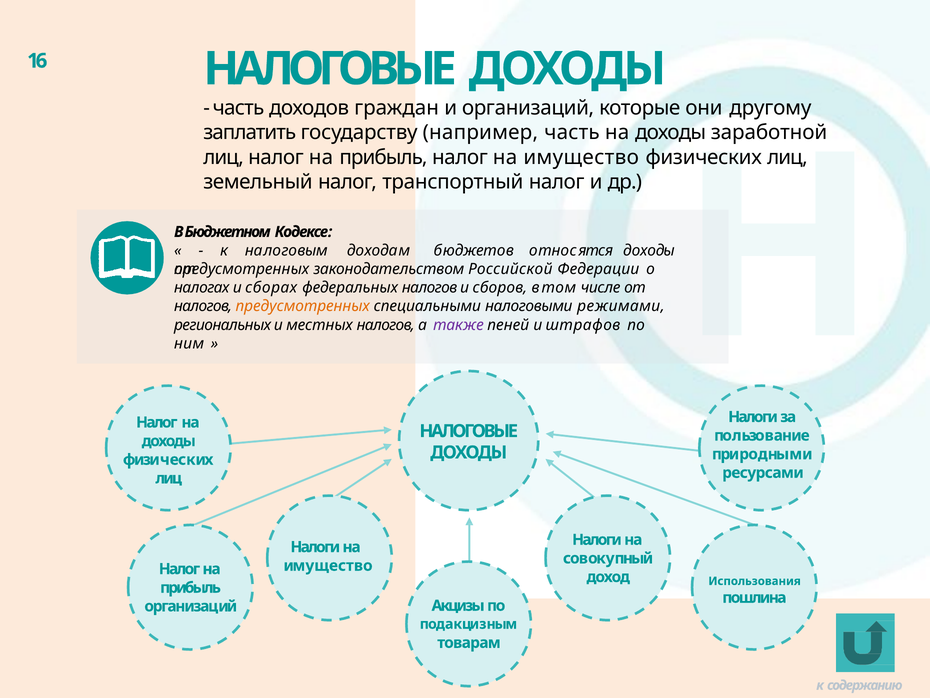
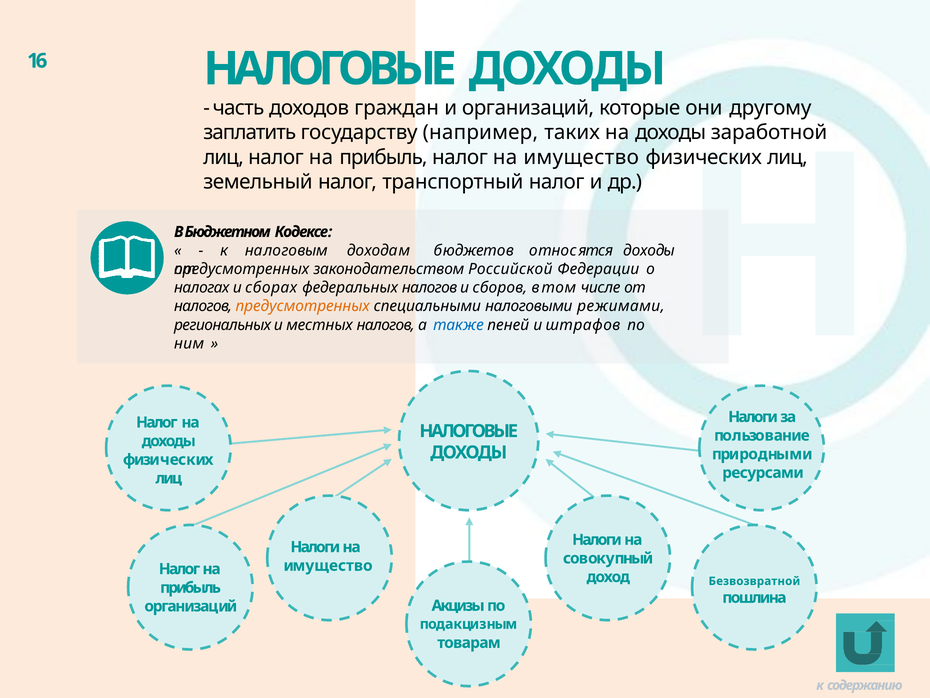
например часть: часть -> таких
также colour: purple -> blue
Использования: Использования -> Безвозвратной
